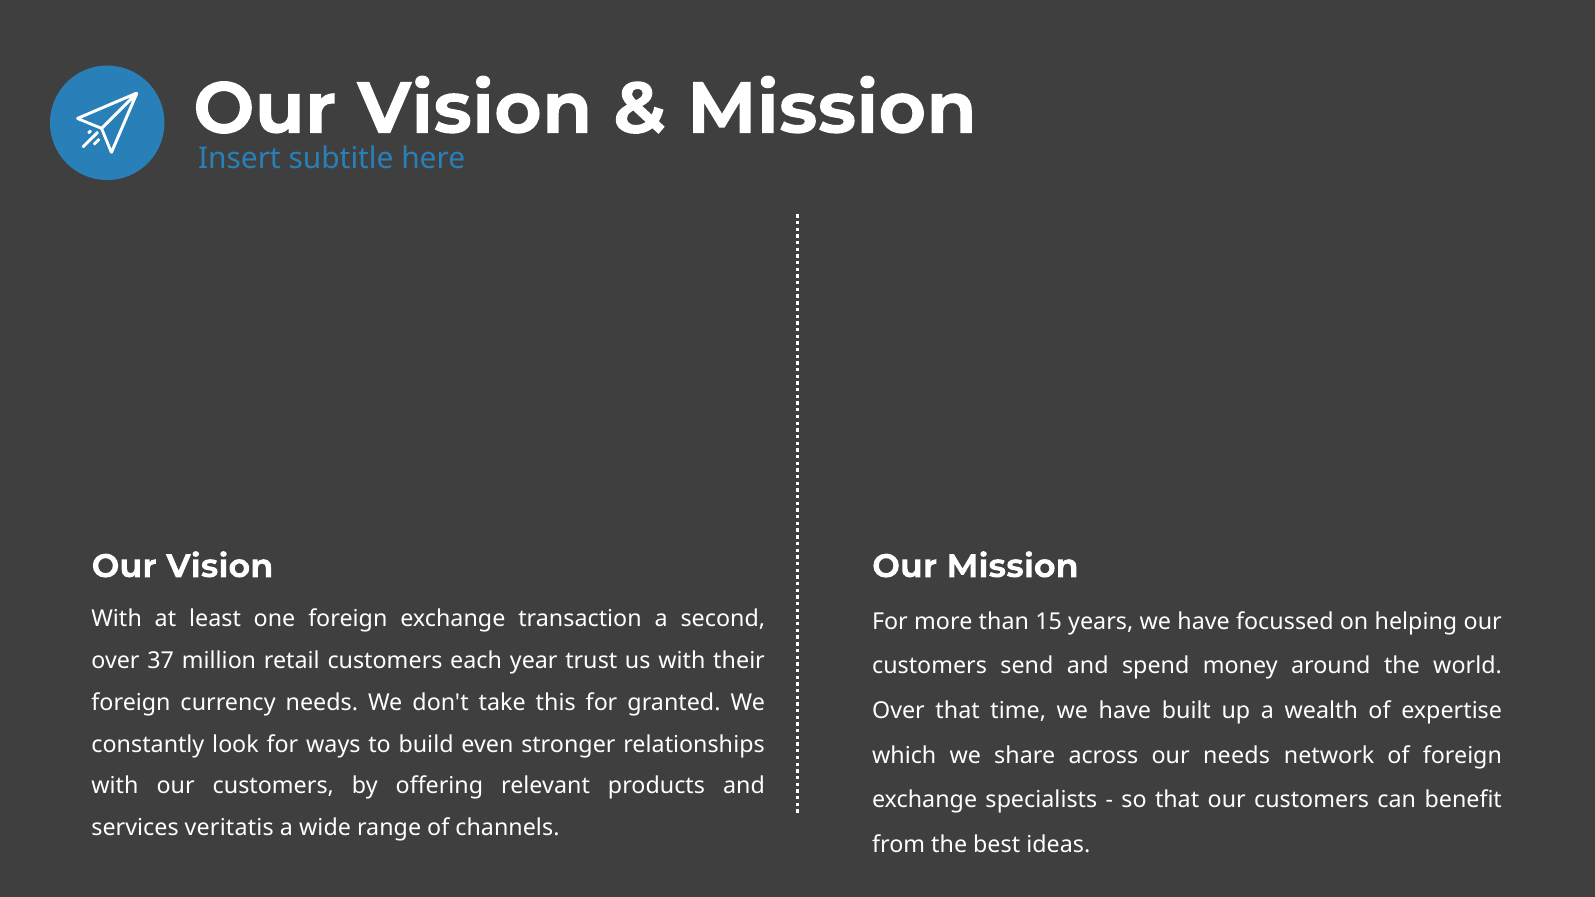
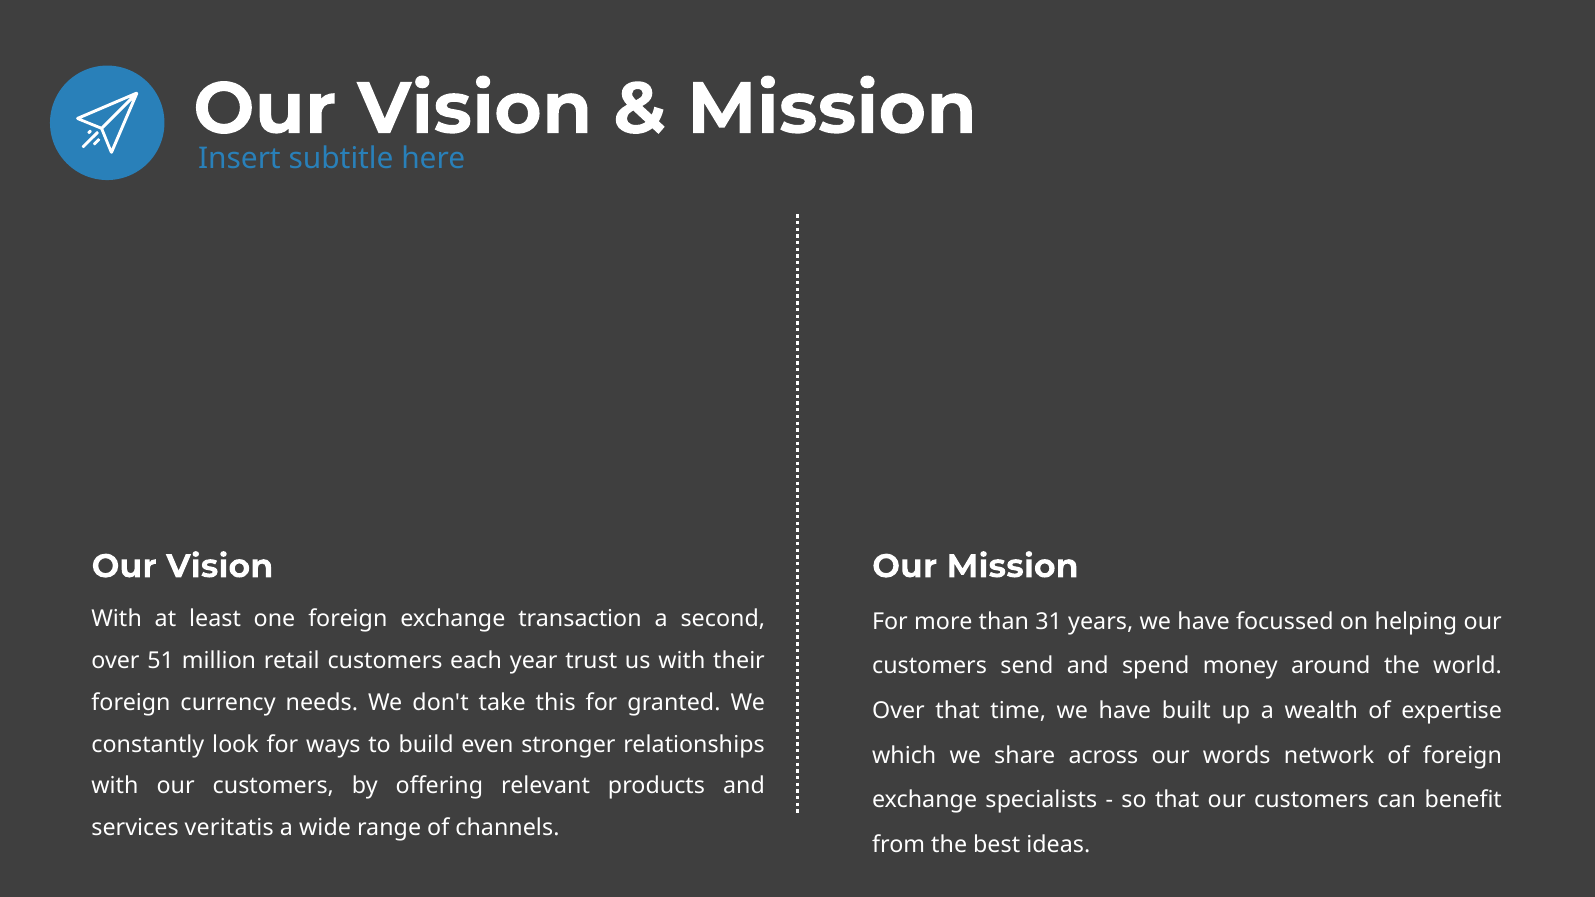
15: 15 -> 31
37: 37 -> 51
our needs: needs -> words
